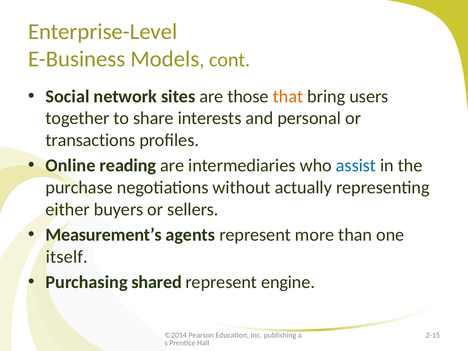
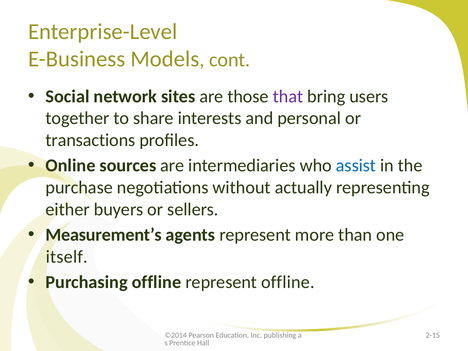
that colour: orange -> purple
reading: reading -> sources
Purchasing shared: shared -> offline
represent engine: engine -> offline
